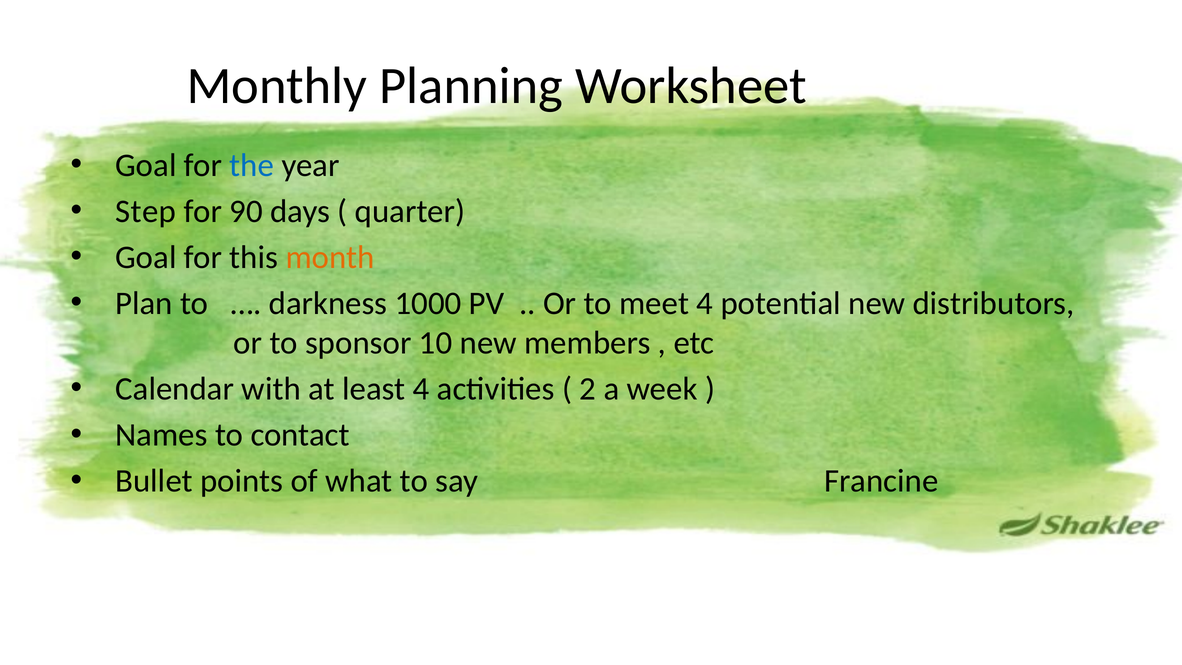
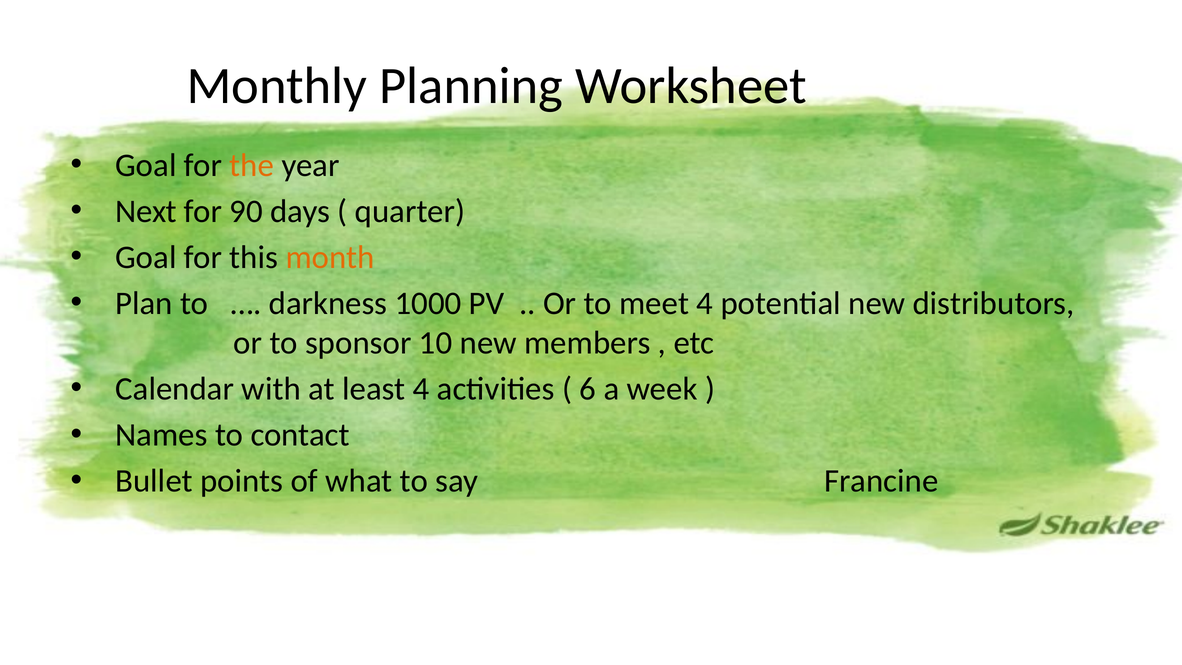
the colour: blue -> orange
Step: Step -> Next
2: 2 -> 6
